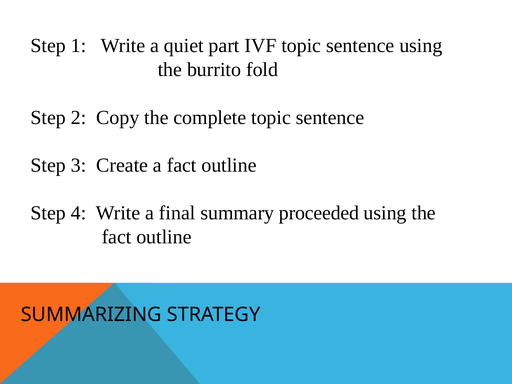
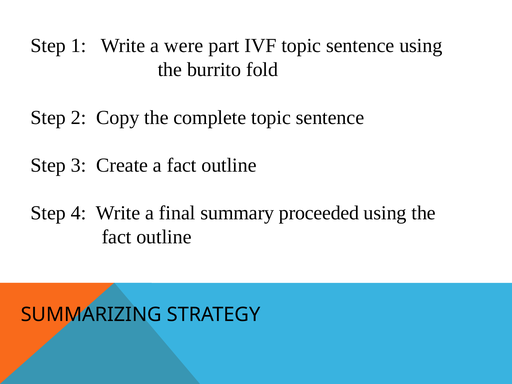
quiet: quiet -> were
